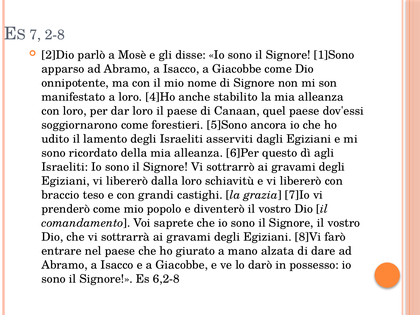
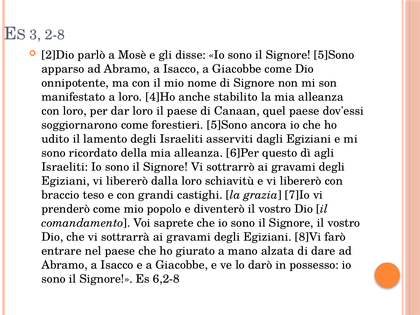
7: 7 -> 3
Signore 1]Sono: 1]Sono -> 5]Sono
